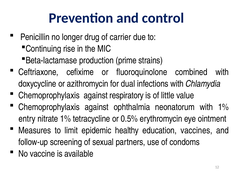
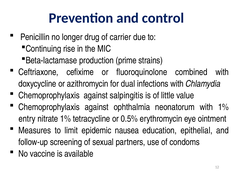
respiratory: respiratory -> salpingitis
healthy: healthy -> nausea
vaccines: vaccines -> epithelial
